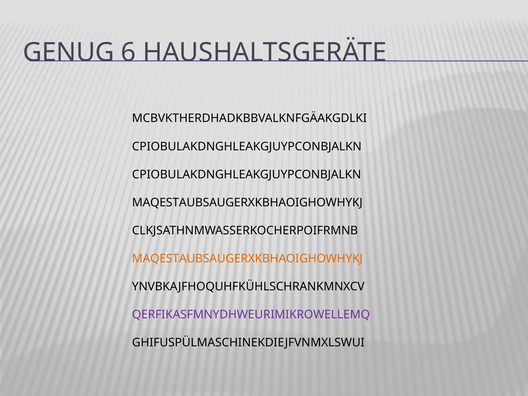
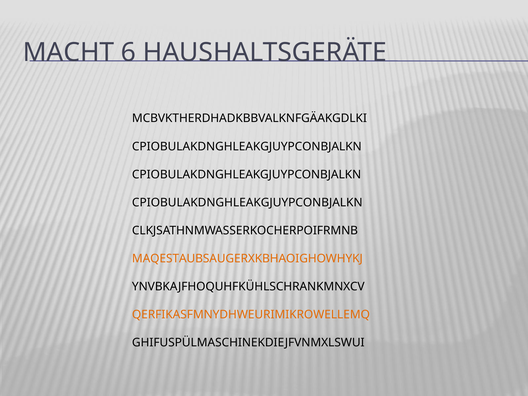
GENUG: GENUG -> MACHT
MAQESTAUBSAUGERXKBHAOIGHOWHYKJ at (247, 203): MAQESTAUBSAUGERXKBHAOIGHOWHYKJ -> CPIOBULAKDNGHLEAKGJUYPCONBJALKN
QERFIKASFMNYDHWEURIMIKROWELLEMQ colour: purple -> orange
